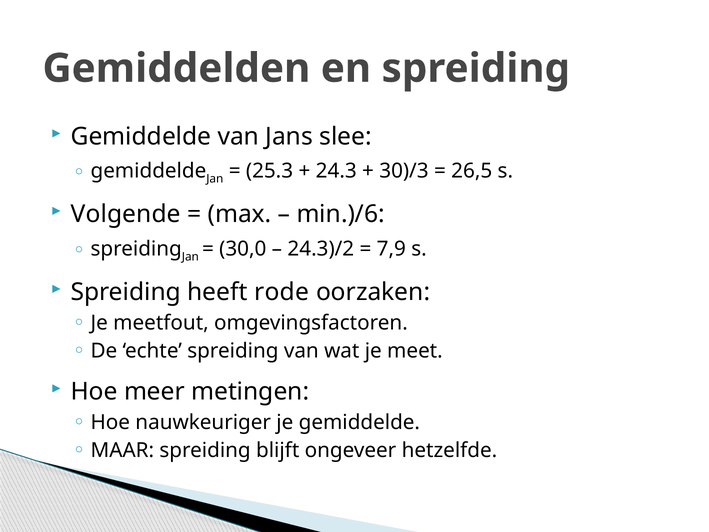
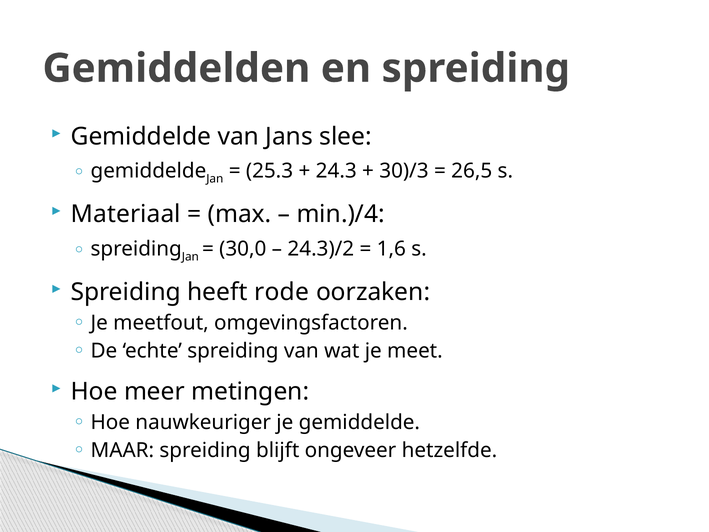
Volgende: Volgende -> Materiaal
min.)/6: min.)/6 -> min.)/4
7,9: 7,9 -> 1,6
